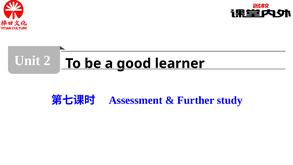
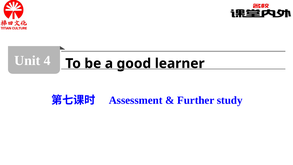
2: 2 -> 4
